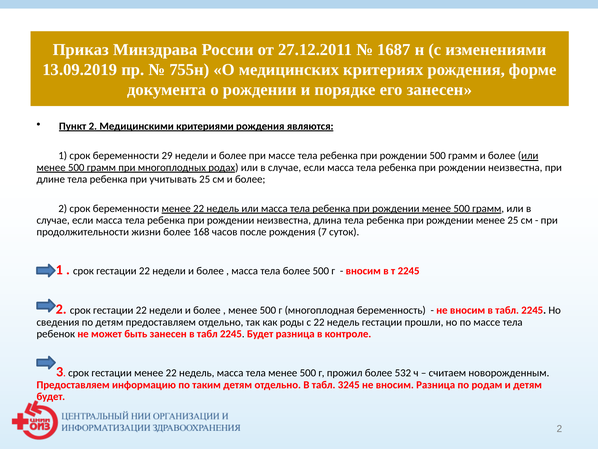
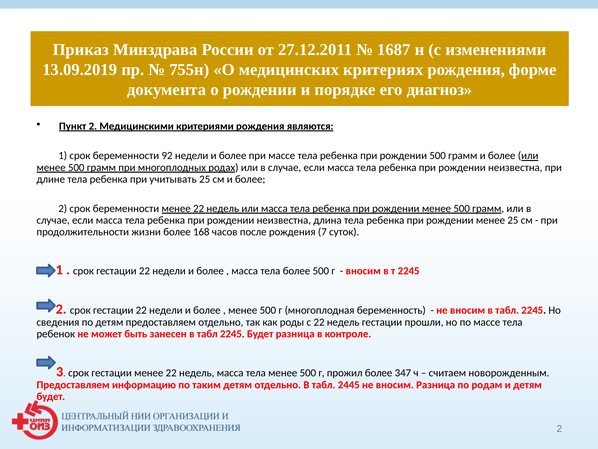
его занесен: занесен -> диагноз
29: 29 -> 92
532: 532 -> 347
3245: 3245 -> 2445
